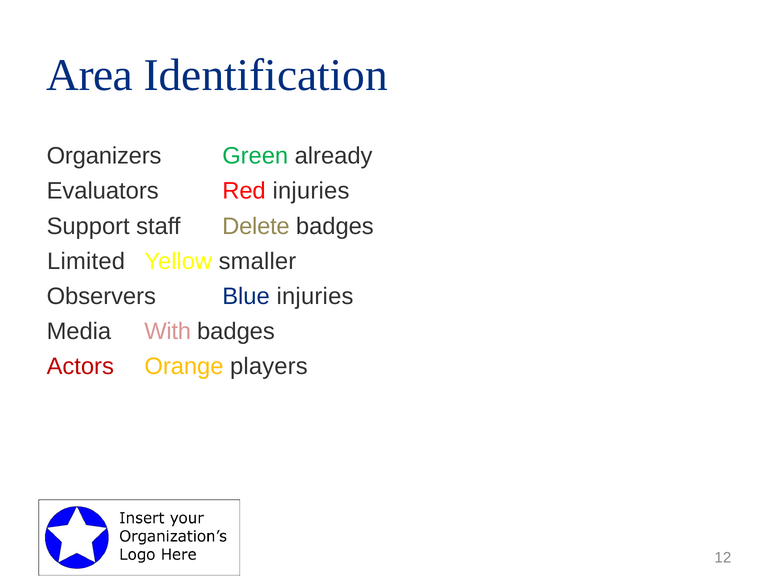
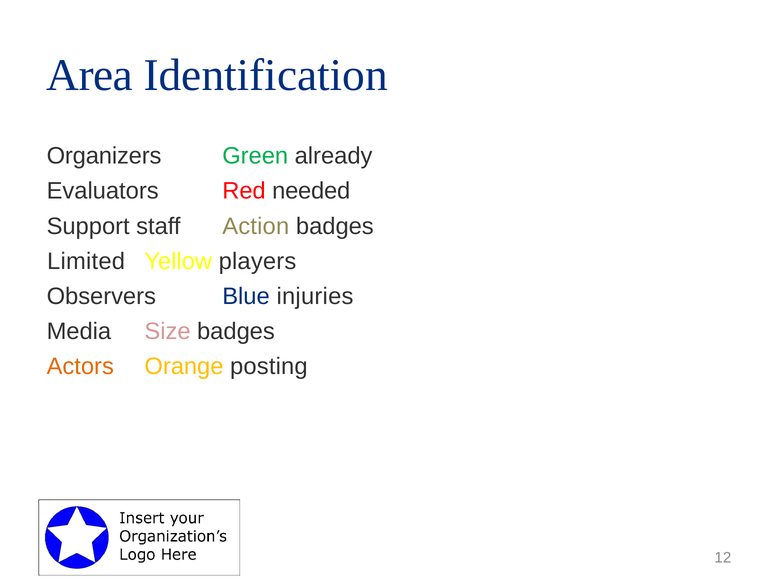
Red injuries: injuries -> needed
Delete: Delete -> Action
smaller: smaller -> players
With: With -> Size
Actors colour: red -> orange
players: players -> posting
